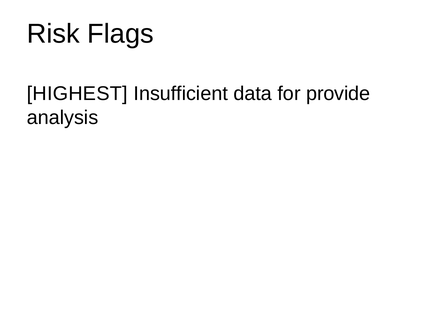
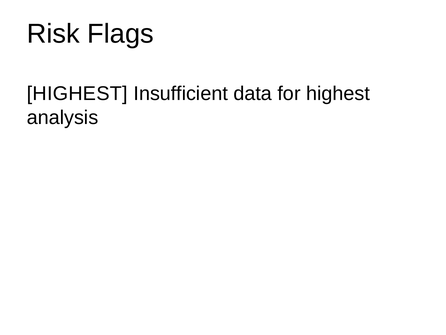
for provide: provide -> highest
